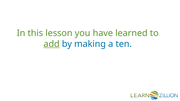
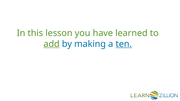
ten underline: none -> present
